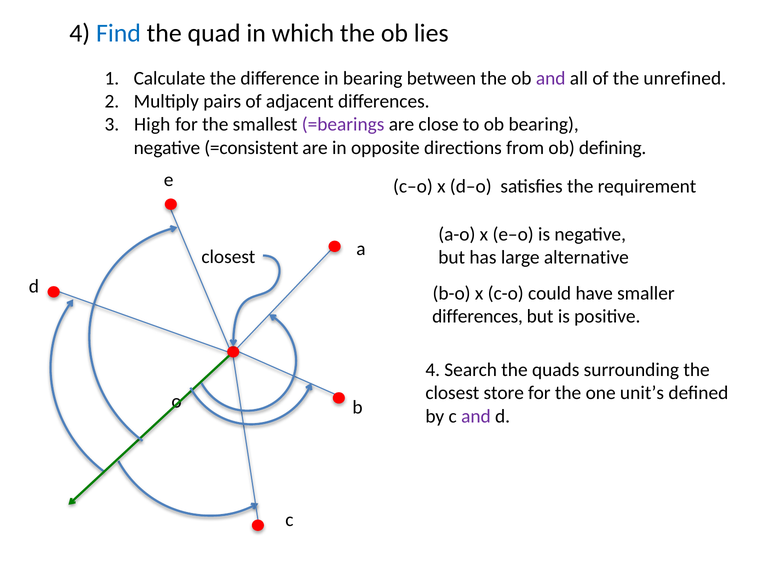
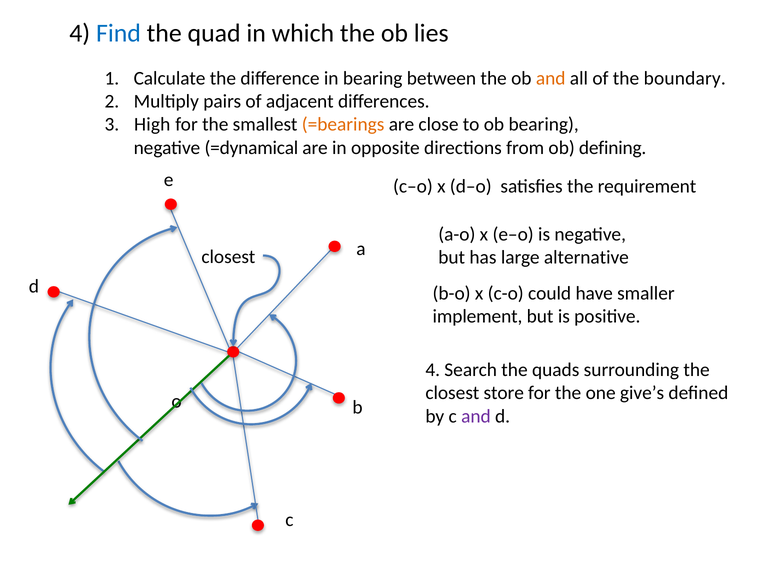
and at (551, 78) colour: purple -> orange
unrefined: unrefined -> boundary
=bearings colour: purple -> orange
=consistent: =consistent -> =dynamical
differences at (478, 317): differences -> implement
unit’s: unit’s -> give’s
